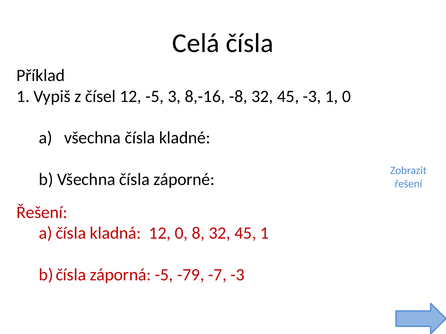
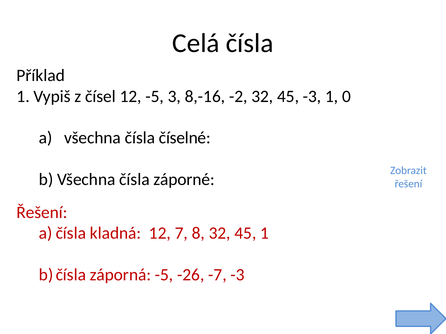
-8: -8 -> -2
kladné: kladné -> číselné
12 0: 0 -> 7
-79: -79 -> -26
